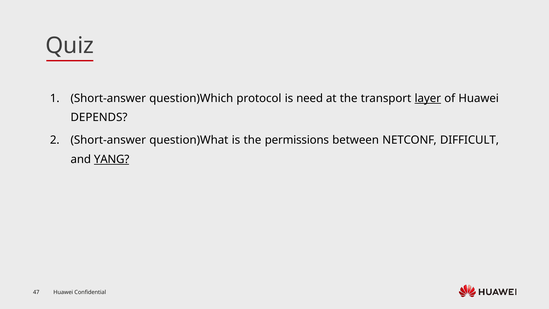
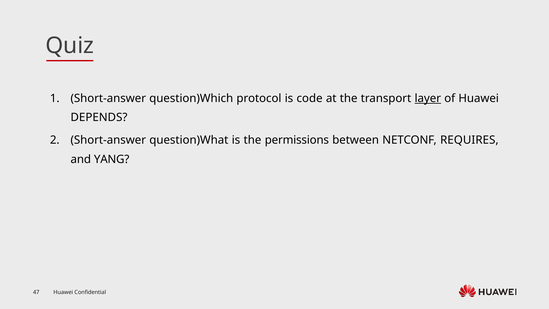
need: need -> code
DIFFICULT: DIFFICULT -> REQUIRES
YANG underline: present -> none
